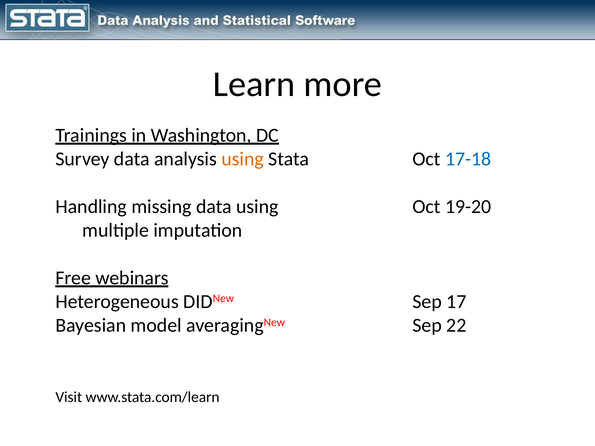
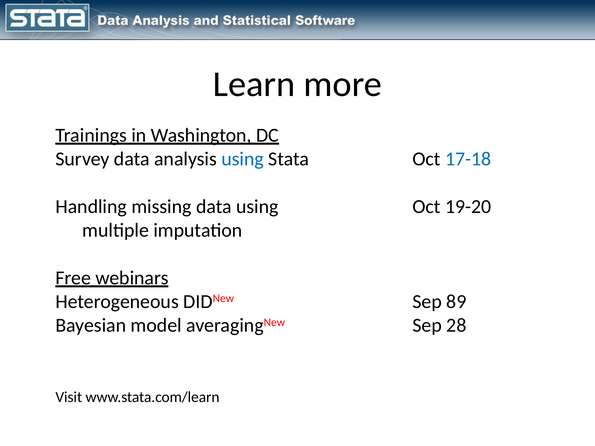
using at (243, 159) colour: orange -> blue
17: 17 -> 89
22: 22 -> 28
